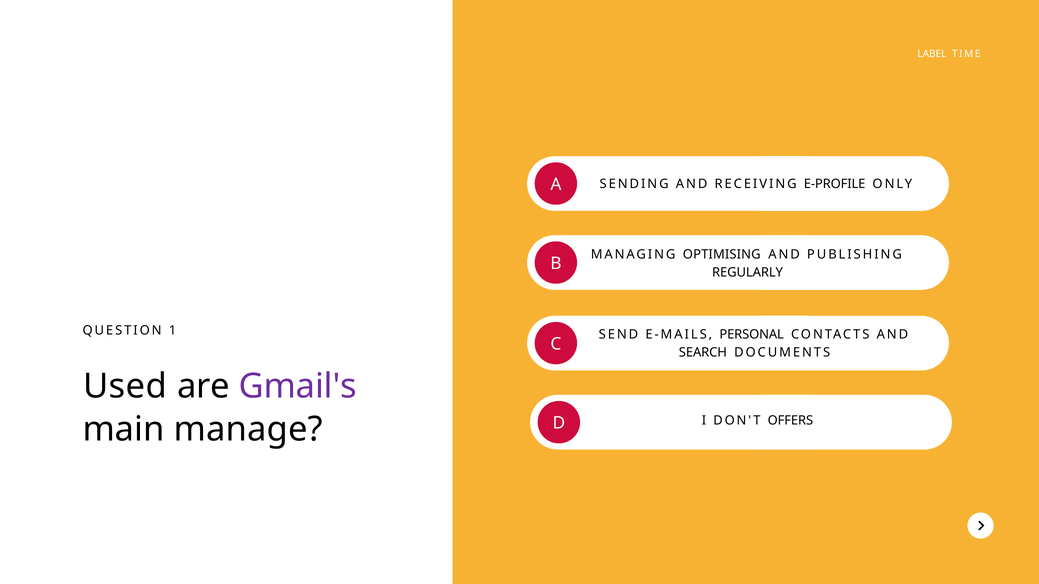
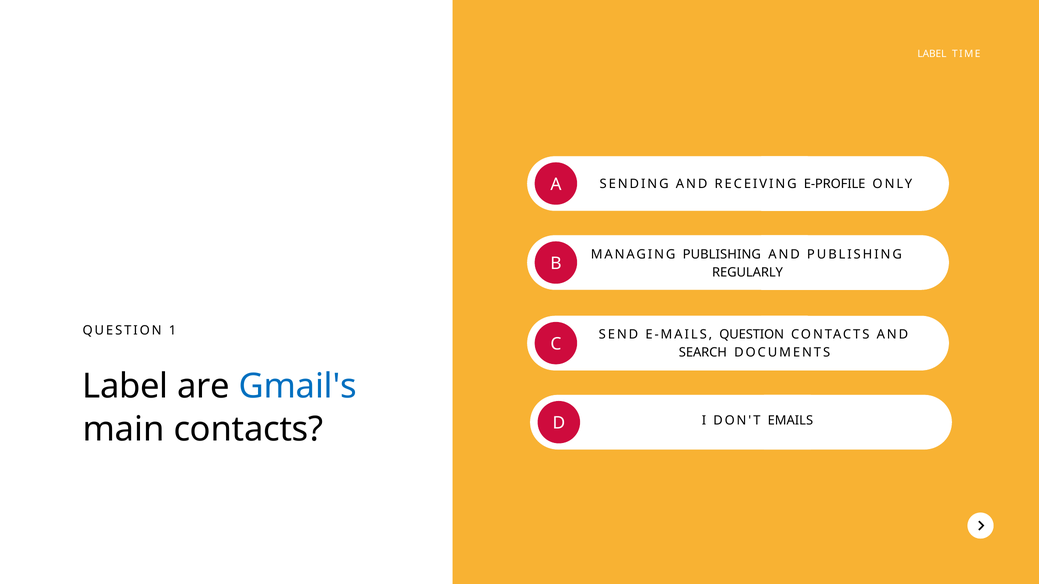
MANAGING OPTIMISING: OPTIMISING -> PUBLISHING
E-MAILS PERSONAL: PERSONAL -> QUESTION
Used at (125, 387): Used -> Label
Gmail's colour: purple -> blue
OFFERS: OFFERS -> EMAILS
main manage: manage -> contacts
